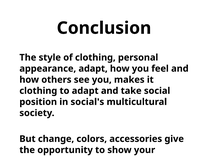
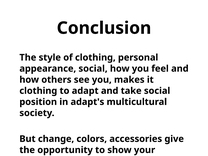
appearance adapt: adapt -> social
social's: social's -> adapt's
